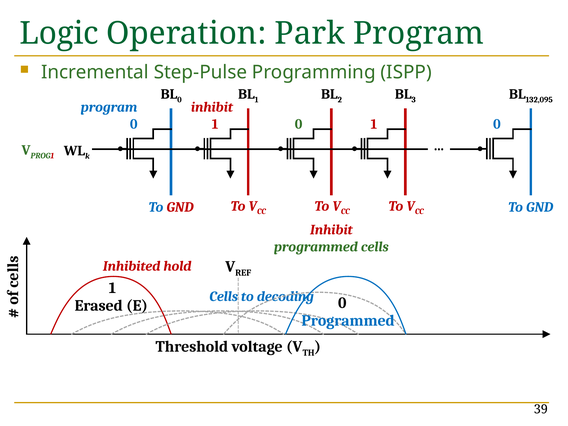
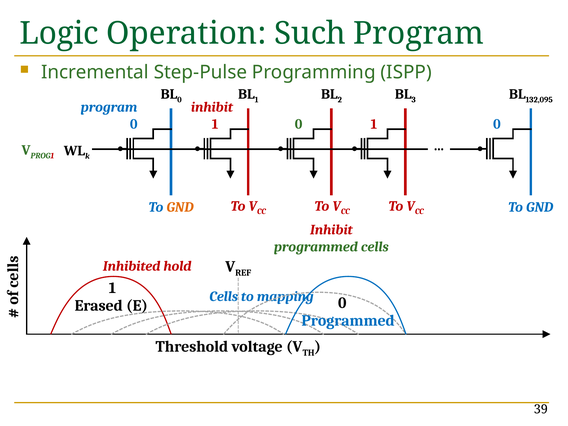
Park: Park -> Such
GND at (180, 207) colour: red -> orange
decoding: decoding -> mapping
